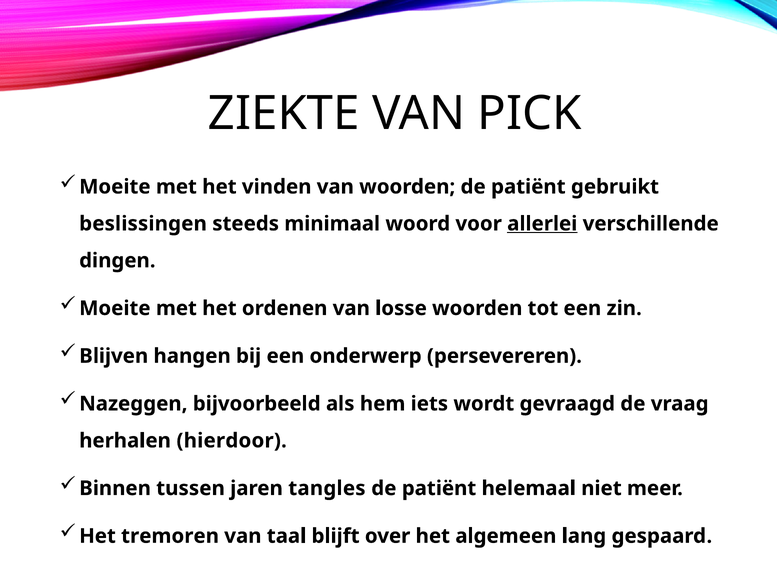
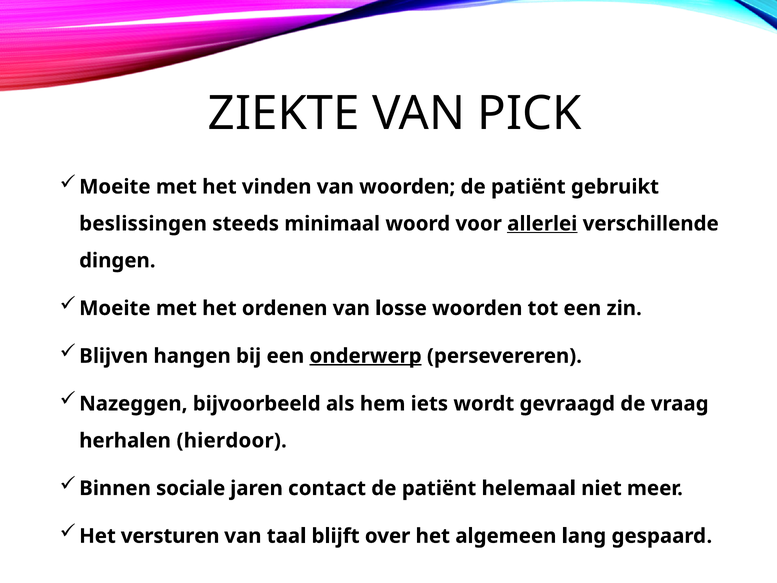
onderwerp underline: none -> present
tussen: tussen -> sociale
tangles: tangles -> contact
tremoren: tremoren -> versturen
